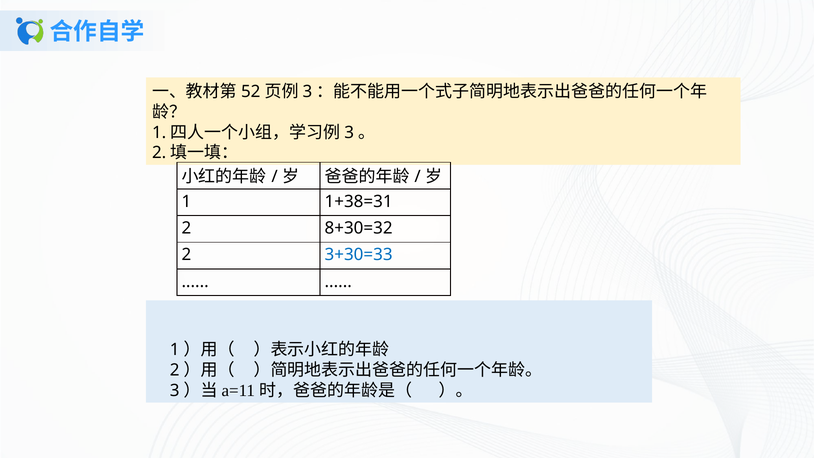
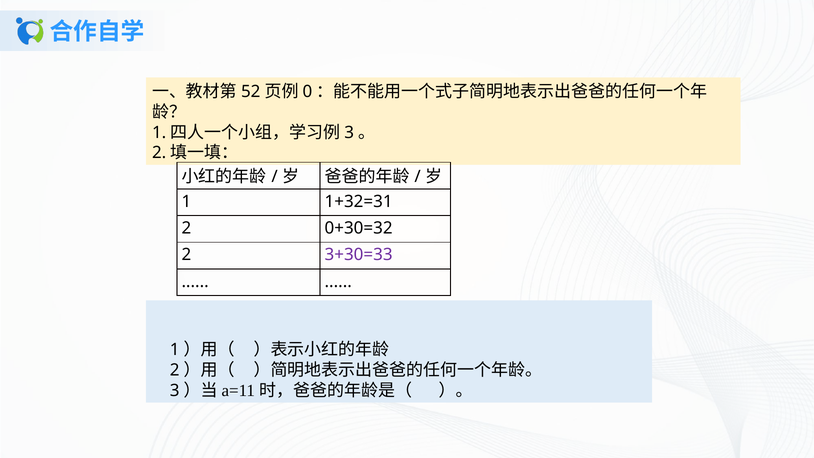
3 at (307, 92): 3 -> 0
1+38=31: 1+38=31 -> 1+32=31
8+30=32: 8+30=32 -> 0+30=32
3+30=33 colour: blue -> purple
